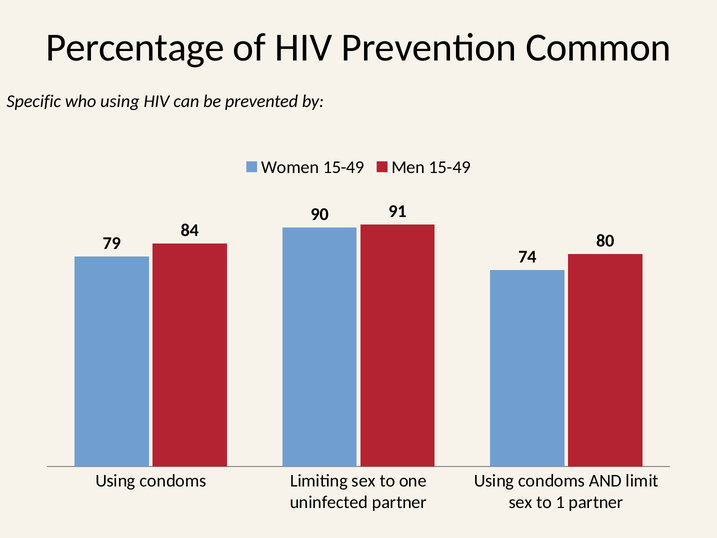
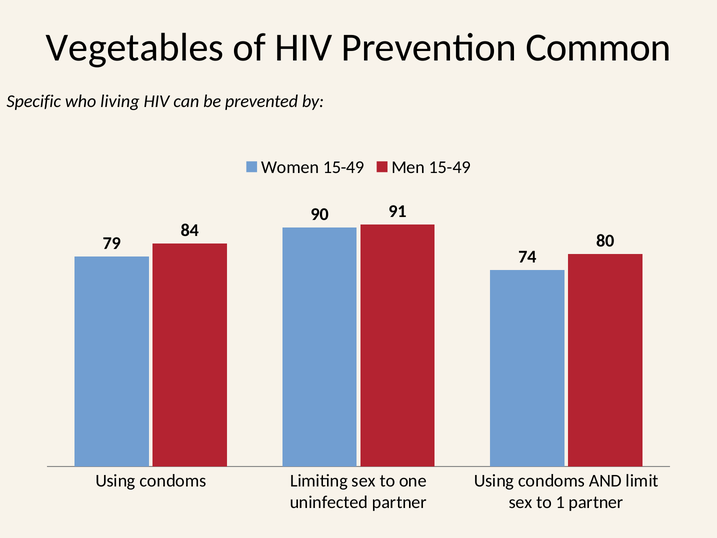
Percentage: Percentage -> Vegetables
who using: using -> living
